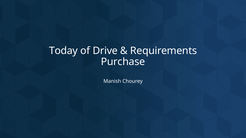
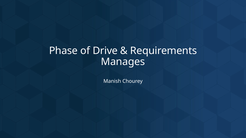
Today: Today -> Phase
Purchase: Purchase -> Manages
